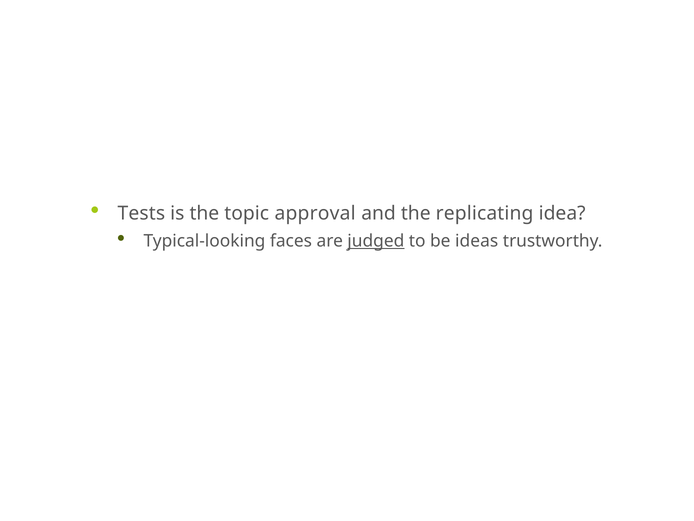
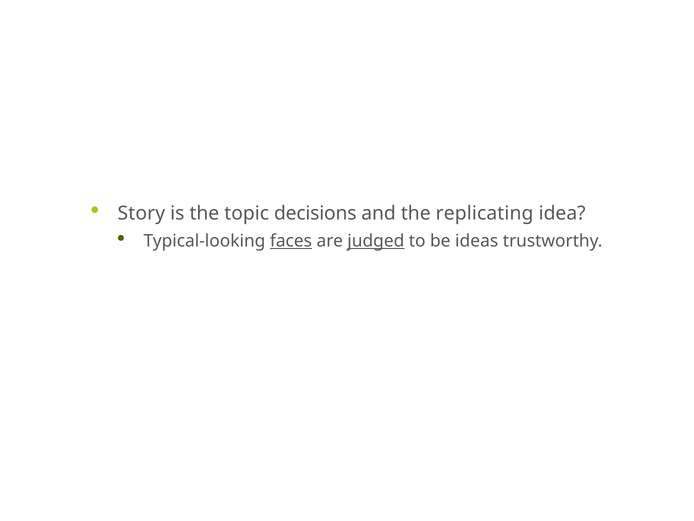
Tests: Tests -> Story
approval: approval -> decisions
faces underline: none -> present
